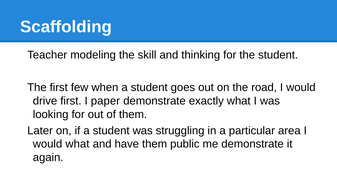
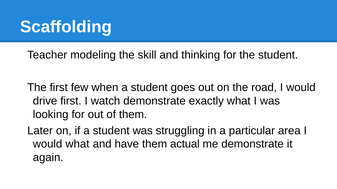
paper: paper -> watch
public: public -> actual
